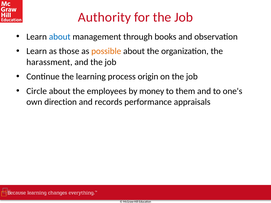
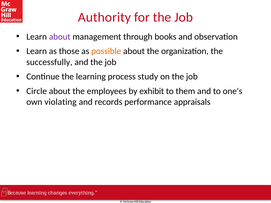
about at (60, 37) colour: blue -> purple
harassment: harassment -> successfully
origin: origin -> study
money: money -> exhibit
direction: direction -> violating
